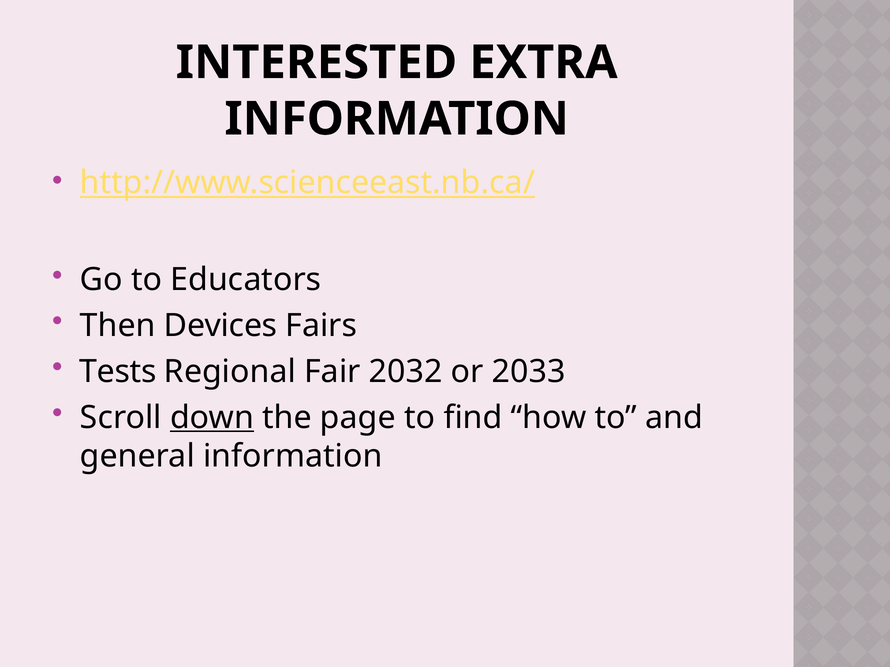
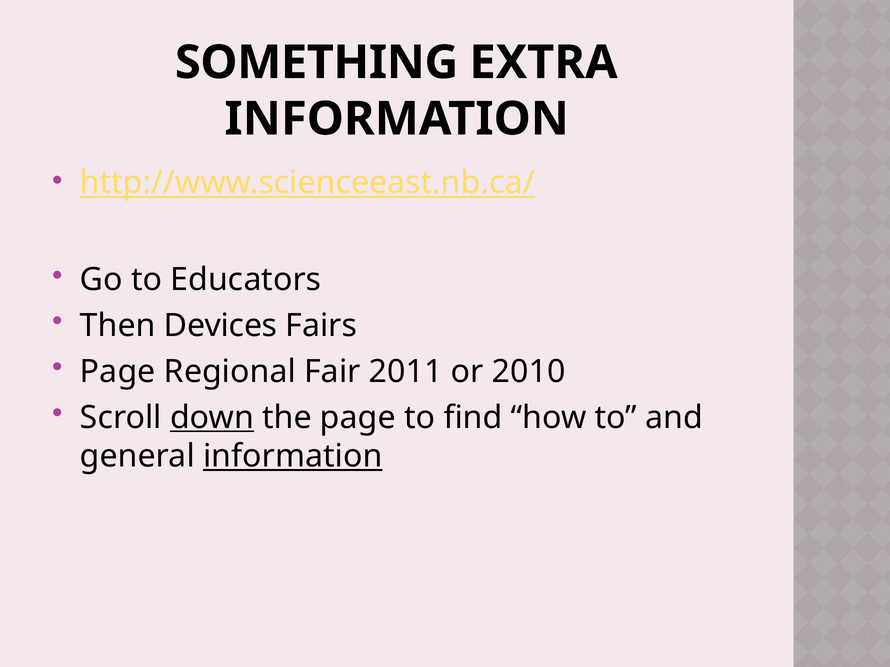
INTERESTED: INTERESTED -> SOMETHING
Tests at (118, 372): Tests -> Page
2032: 2032 -> 2011
2033: 2033 -> 2010
information at (293, 456) underline: none -> present
